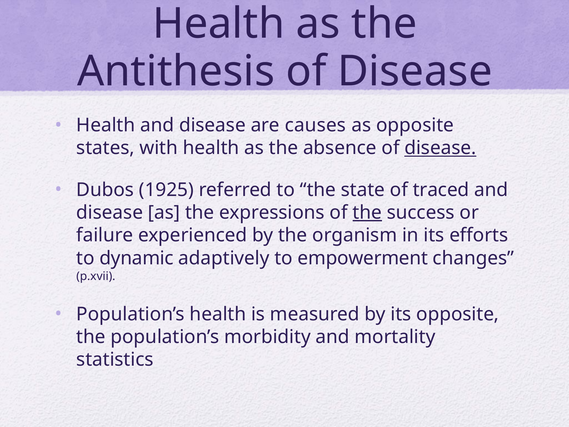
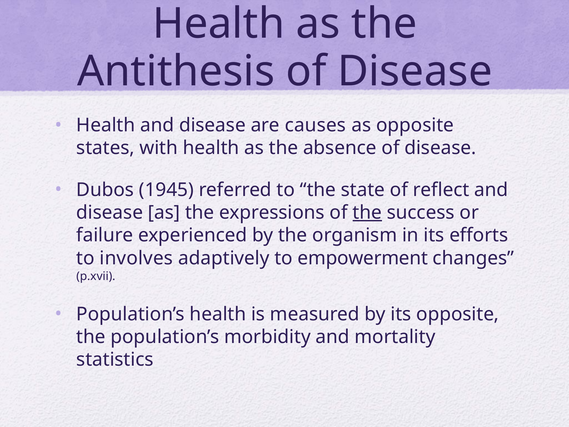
disease at (440, 148) underline: present -> none
1925: 1925 -> 1945
traced: traced -> reflect
dynamic: dynamic -> involves
